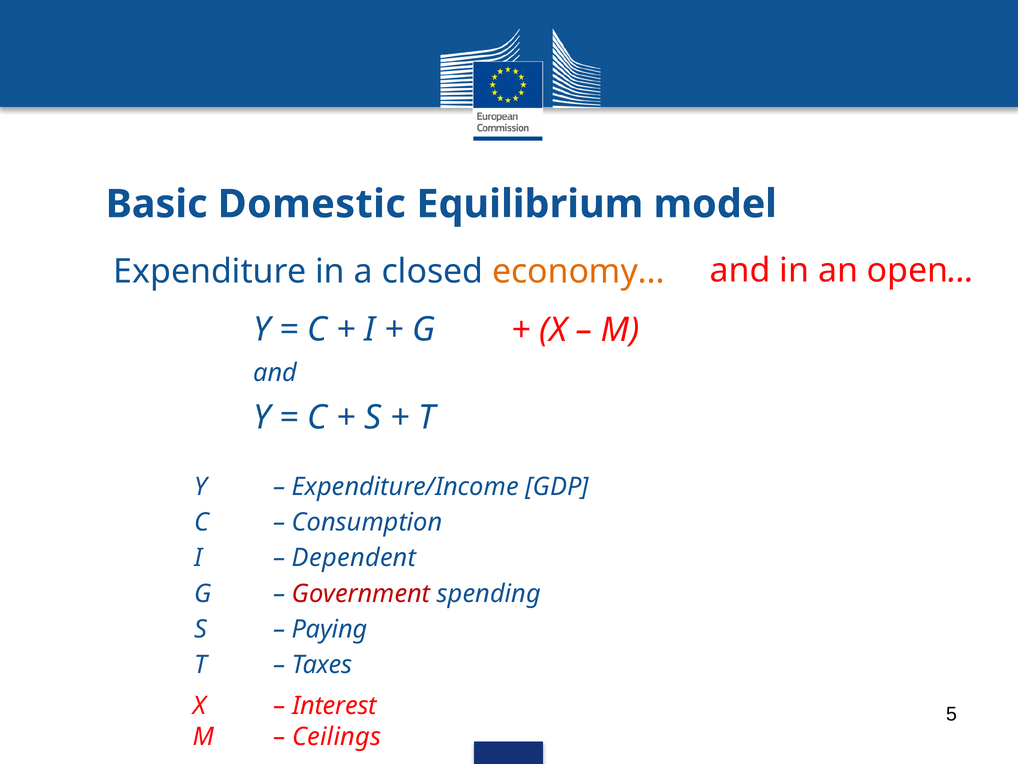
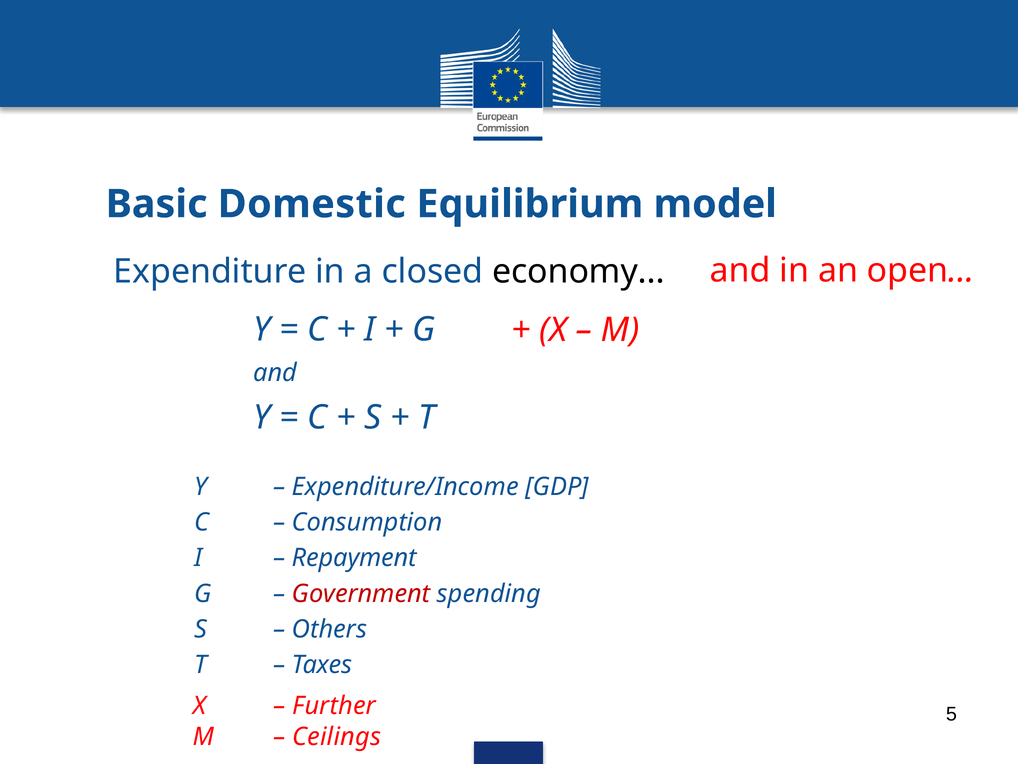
economy colour: orange -> black
Dependent: Dependent -> Repayment
Paying: Paying -> Others
Interest: Interest -> Further
